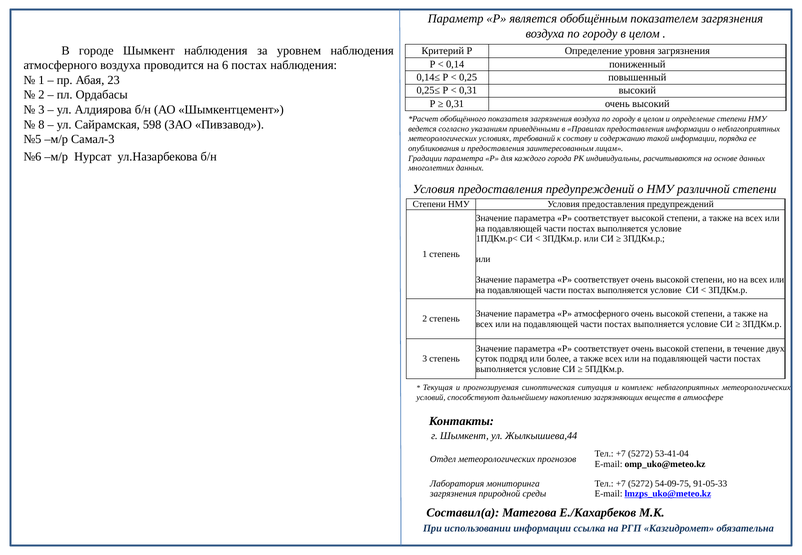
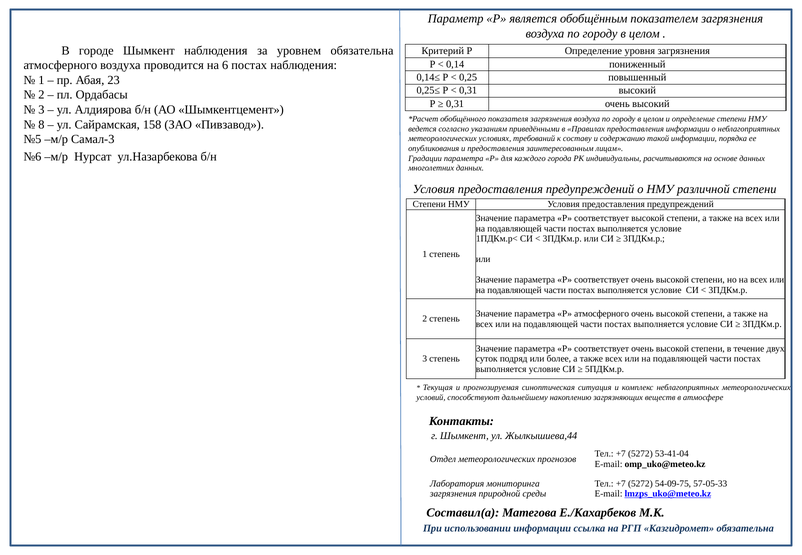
уровнем наблюдения: наблюдения -> обязательна
598: 598 -> 158
91-05-33: 91-05-33 -> 57-05-33
